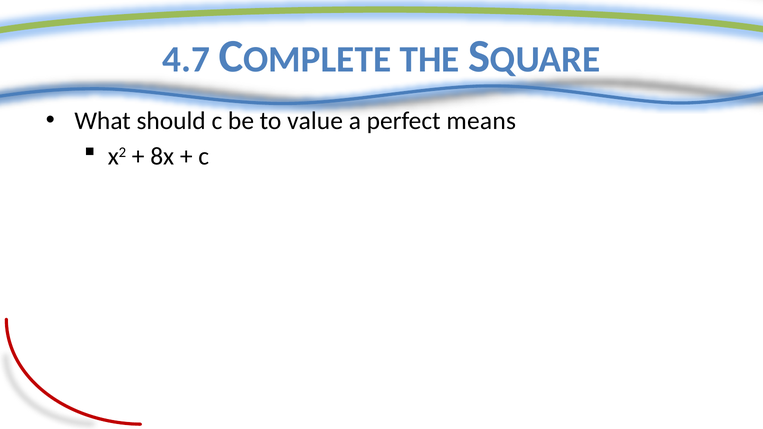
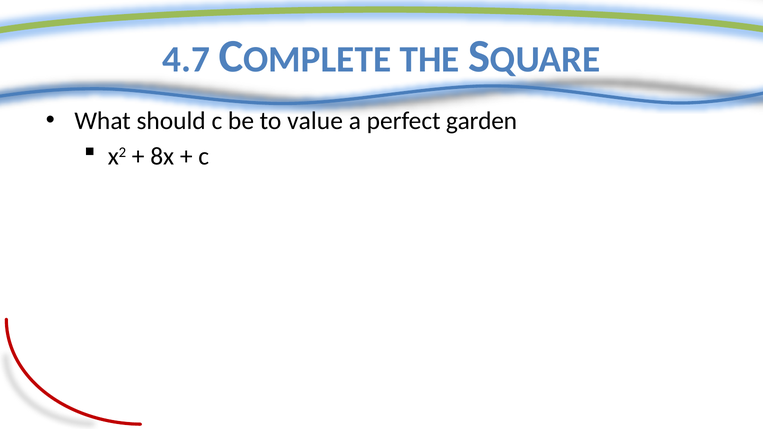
means: means -> garden
